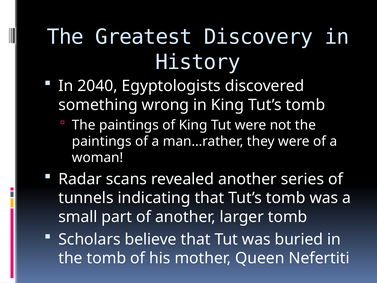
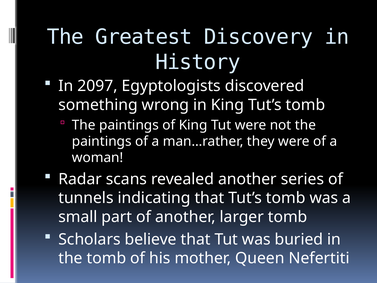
2040: 2040 -> 2097
